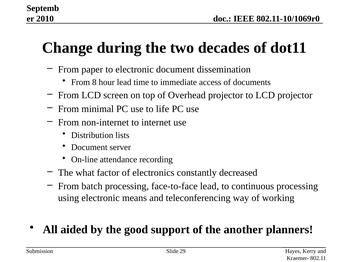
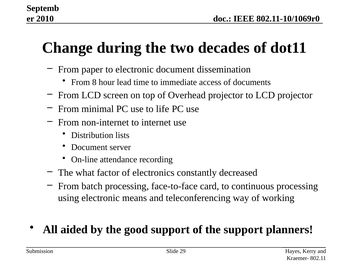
face-to-face lead: lead -> card
the another: another -> support
